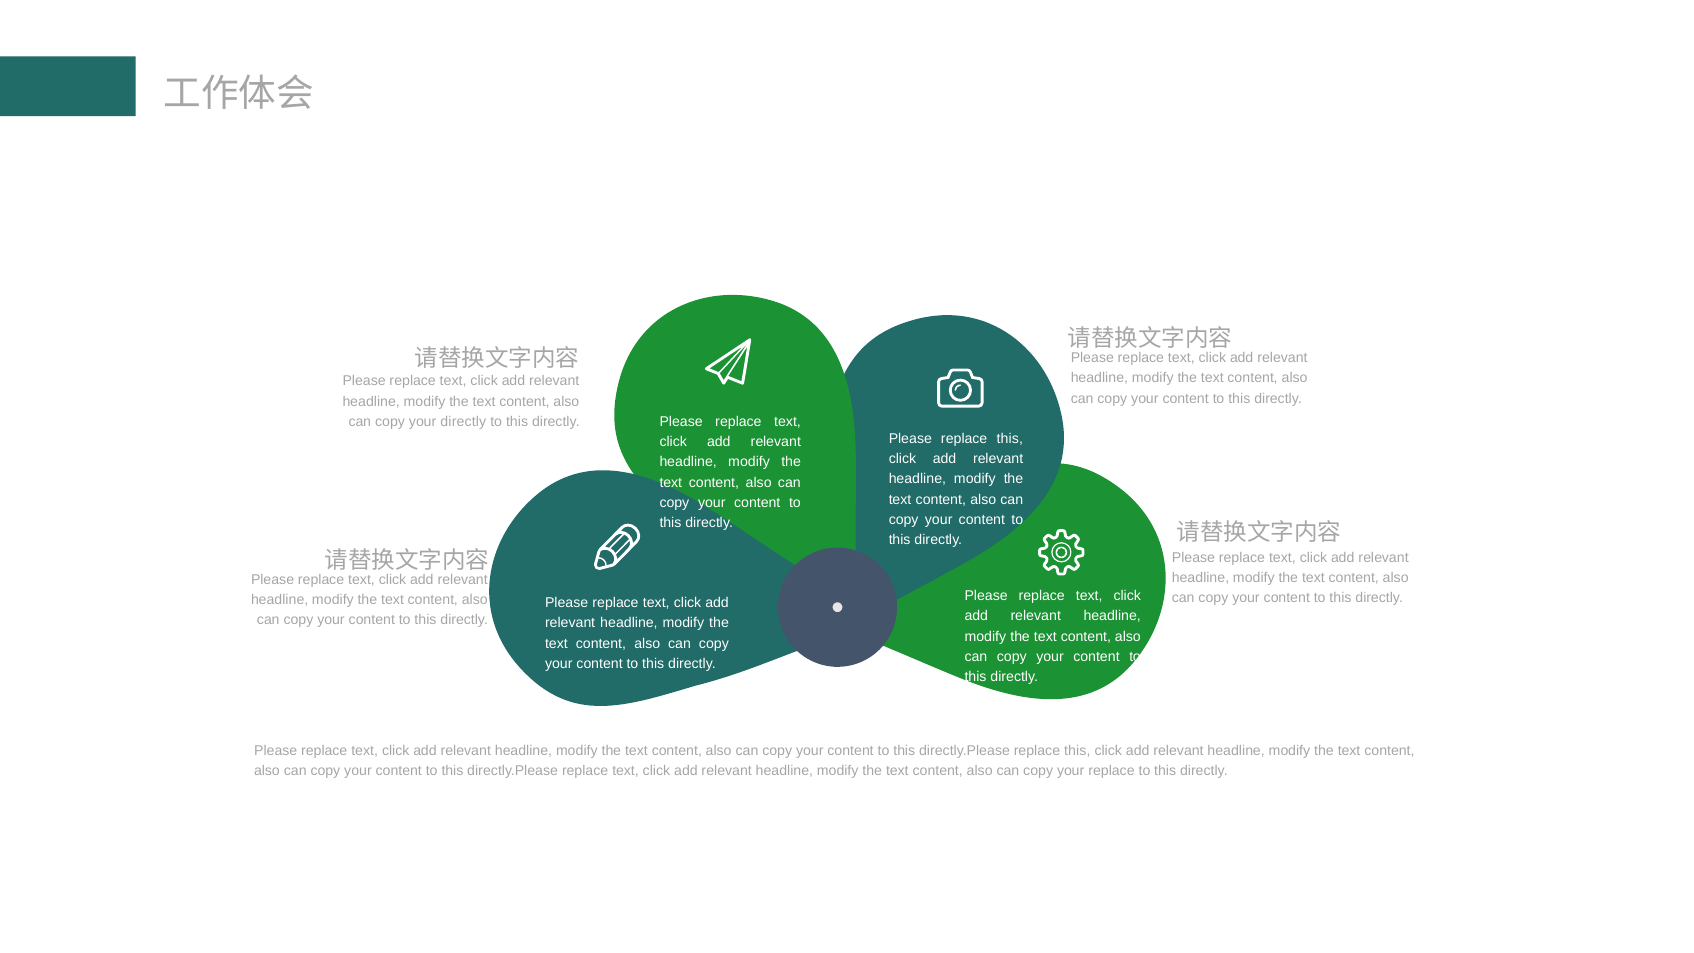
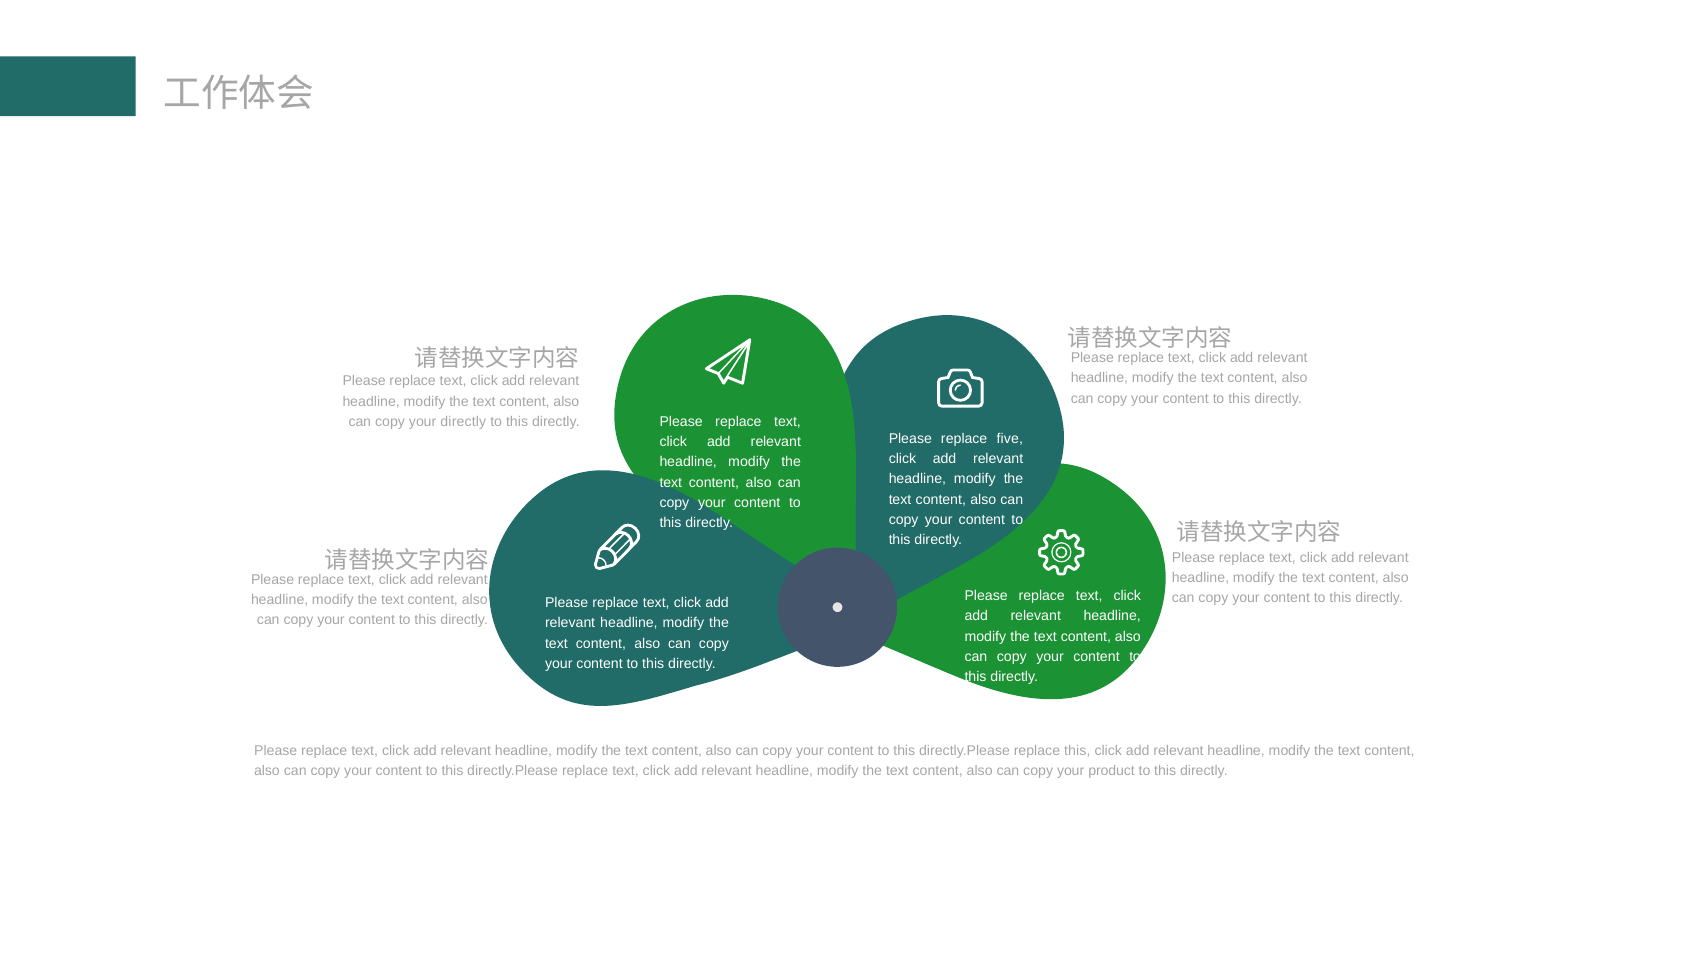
Please replace this: this -> five
your replace: replace -> product
